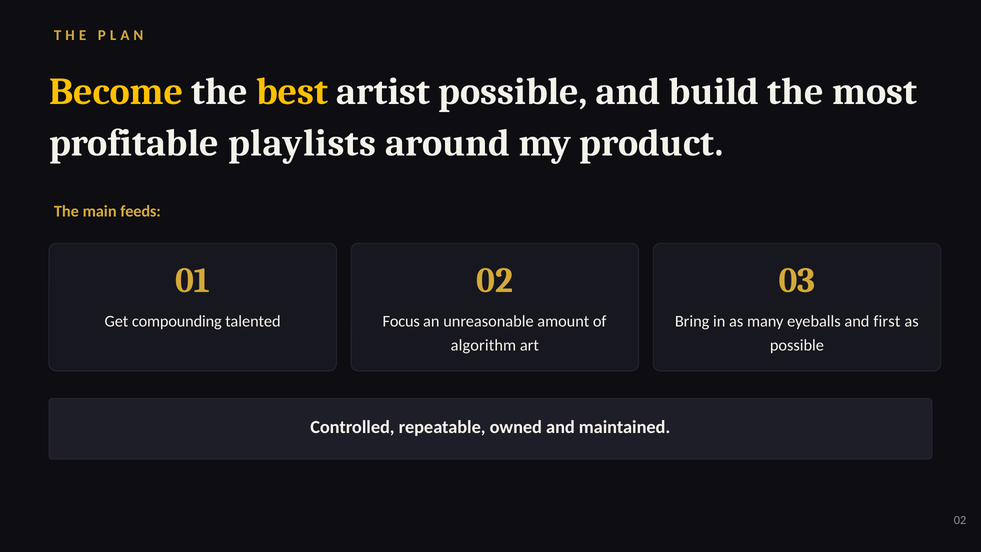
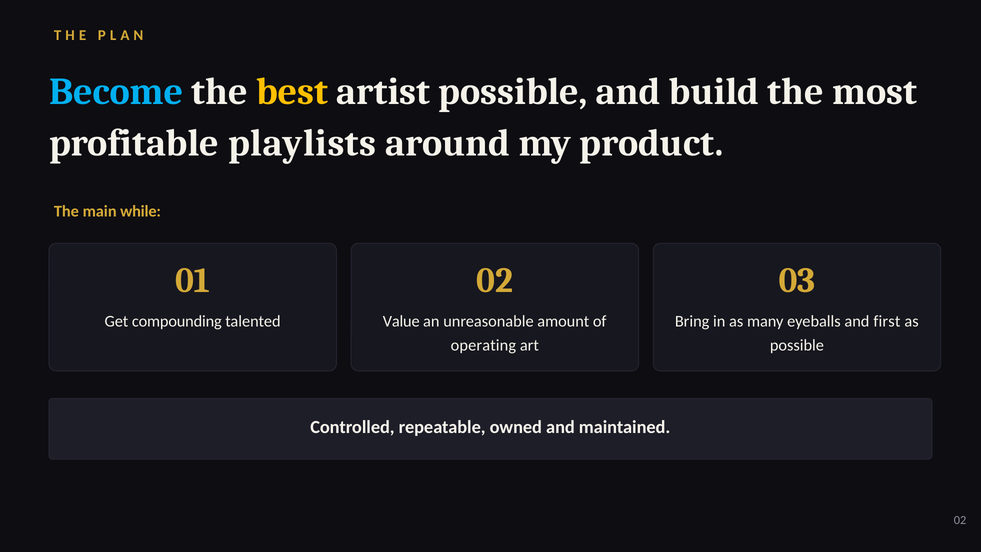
Become colour: yellow -> light blue
feeds: feeds -> while
Focus: Focus -> Value
algorithm: algorithm -> operating
